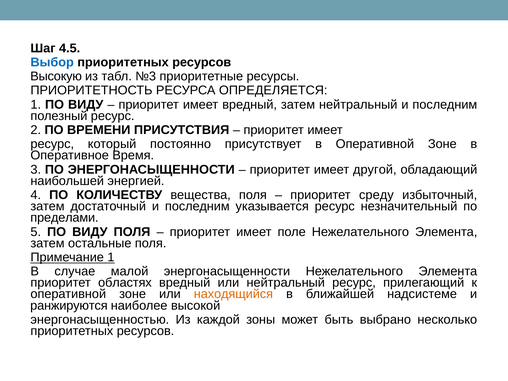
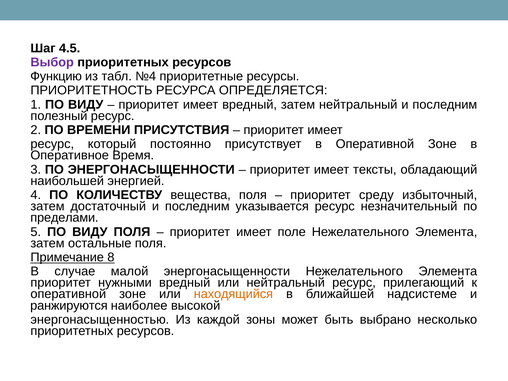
Выбор colour: blue -> purple
Высокую: Высокую -> Функцию
№3: №3 -> №4
другой: другой -> тексты
Примечание 1: 1 -> 8
областях: областях -> нужными
